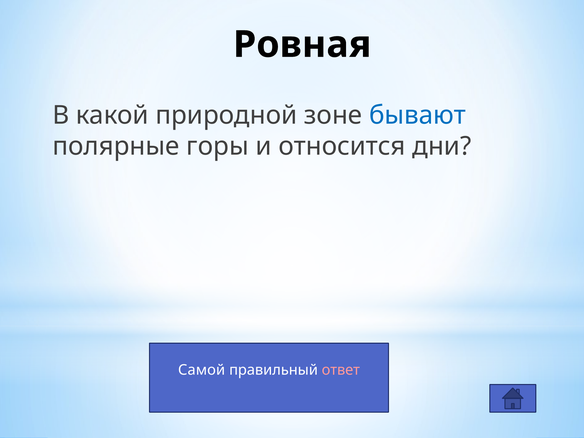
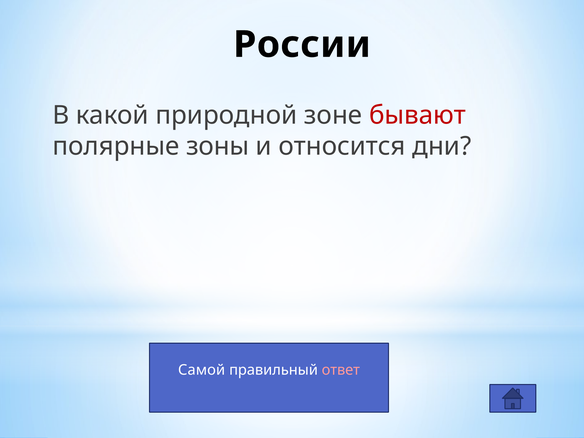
Ровная: Ровная -> России
бывают colour: blue -> red
горы: горы -> зоны
